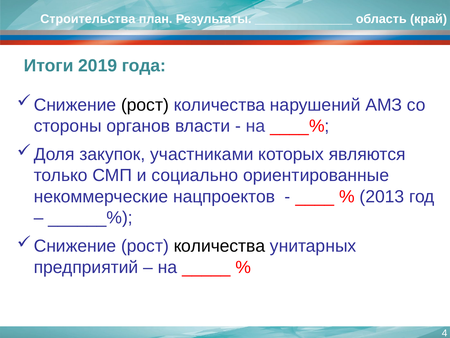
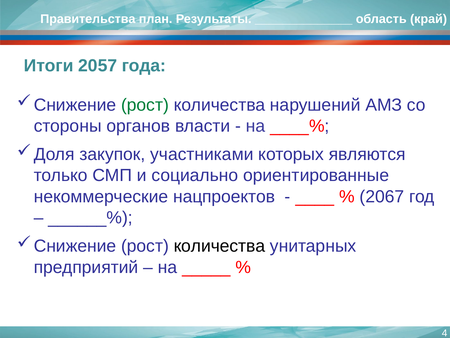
Строительства: Строительства -> Правительства
2019: 2019 -> 2057
рост at (145, 105) colour: black -> green
2013: 2013 -> 2067
